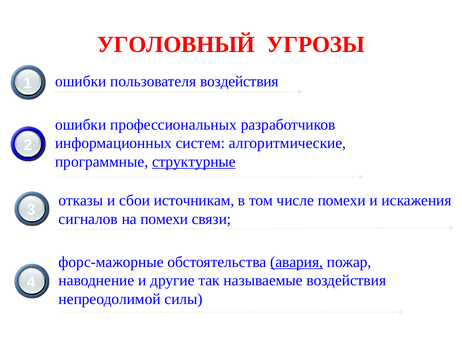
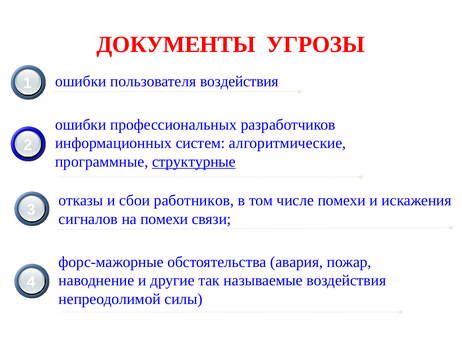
УГОЛОВНЫЙ: УГОЛОВНЫЙ -> ДОКУМЕНТЫ
источникам: источникам -> работников
авария underline: present -> none
